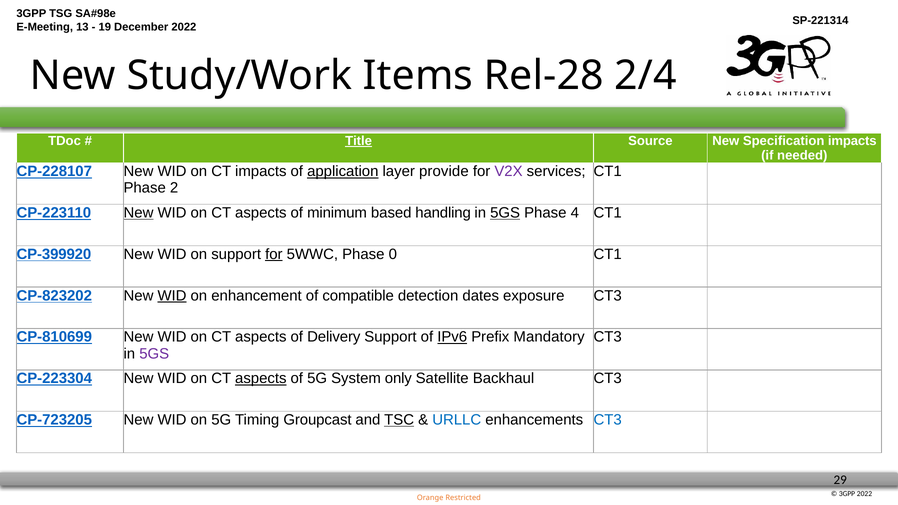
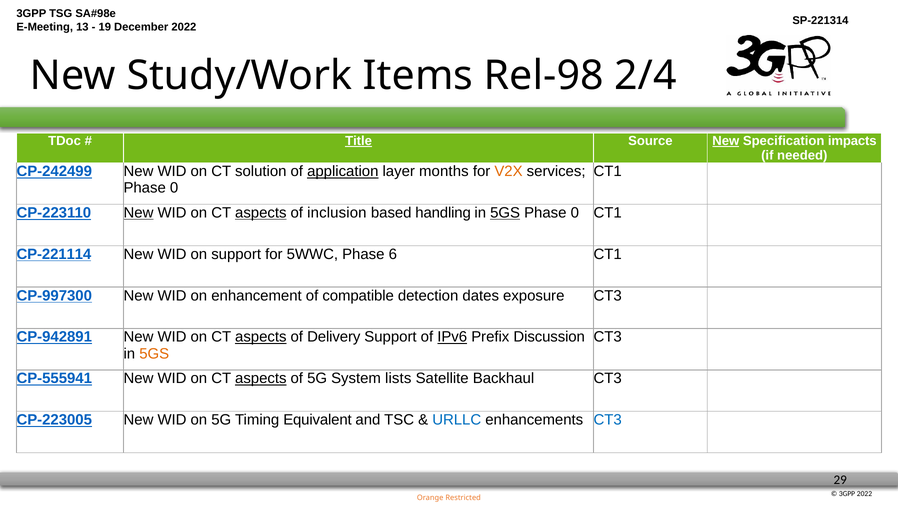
Rel-28: Rel-28 -> Rel-98
New at (726, 141) underline: none -> present
CP-228107: CP-228107 -> CP-242499
CT impacts: impacts -> solution
provide: provide -> months
V2X colour: purple -> orange
2 at (174, 188): 2 -> 0
aspects at (261, 213) underline: none -> present
minimum: minimum -> inclusion
4 at (575, 213): 4 -> 0
CP-399920: CP-399920 -> CP-221114
for at (274, 254) underline: present -> none
0: 0 -> 6
CP-823202: CP-823202 -> CP-997300
WID at (172, 296) underline: present -> none
CP-810699: CP-810699 -> CP-942891
aspects at (261, 337) underline: none -> present
Mandatory: Mandatory -> Discussion
5GS at (154, 354) colour: purple -> orange
CP-223304: CP-223304 -> CP-555941
only: only -> lists
CP-723205: CP-723205 -> CP-223005
Groupcast: Groupcast -> Equivalent
TSC underline: present -> none
